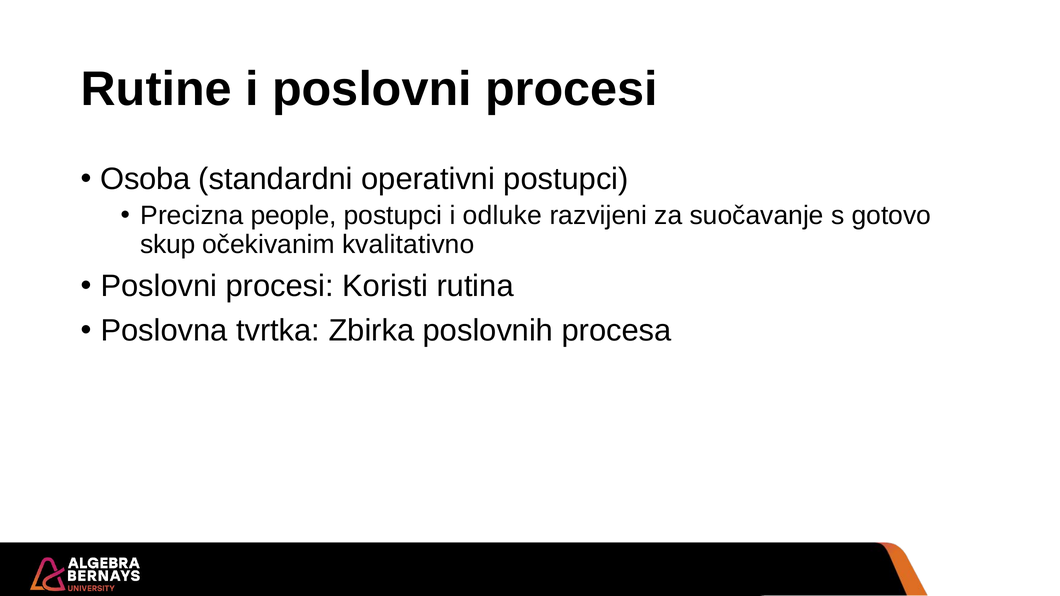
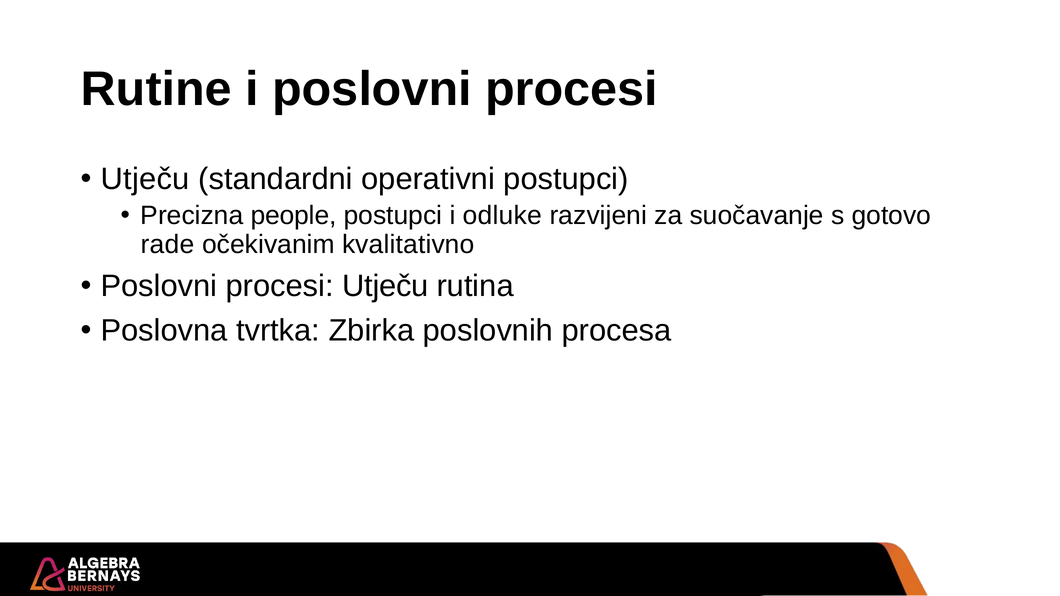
Osoba at (145, 179): Osoba -> Utječu
skup: skup -> rade
procesi Koristi: Koristi -> Utječu
